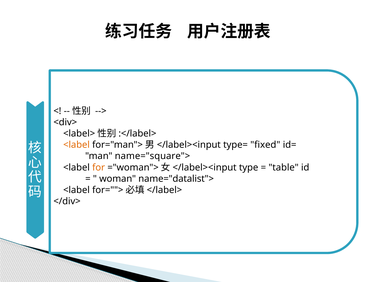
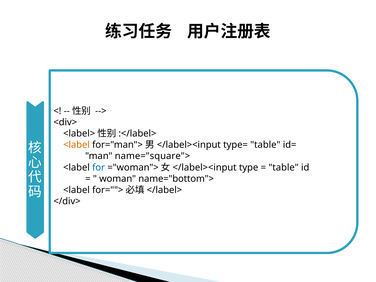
type= fixed: fixed -> table
for colour: orange -> blue
name="datalist">: name="datalist"> -> name="bottom">
